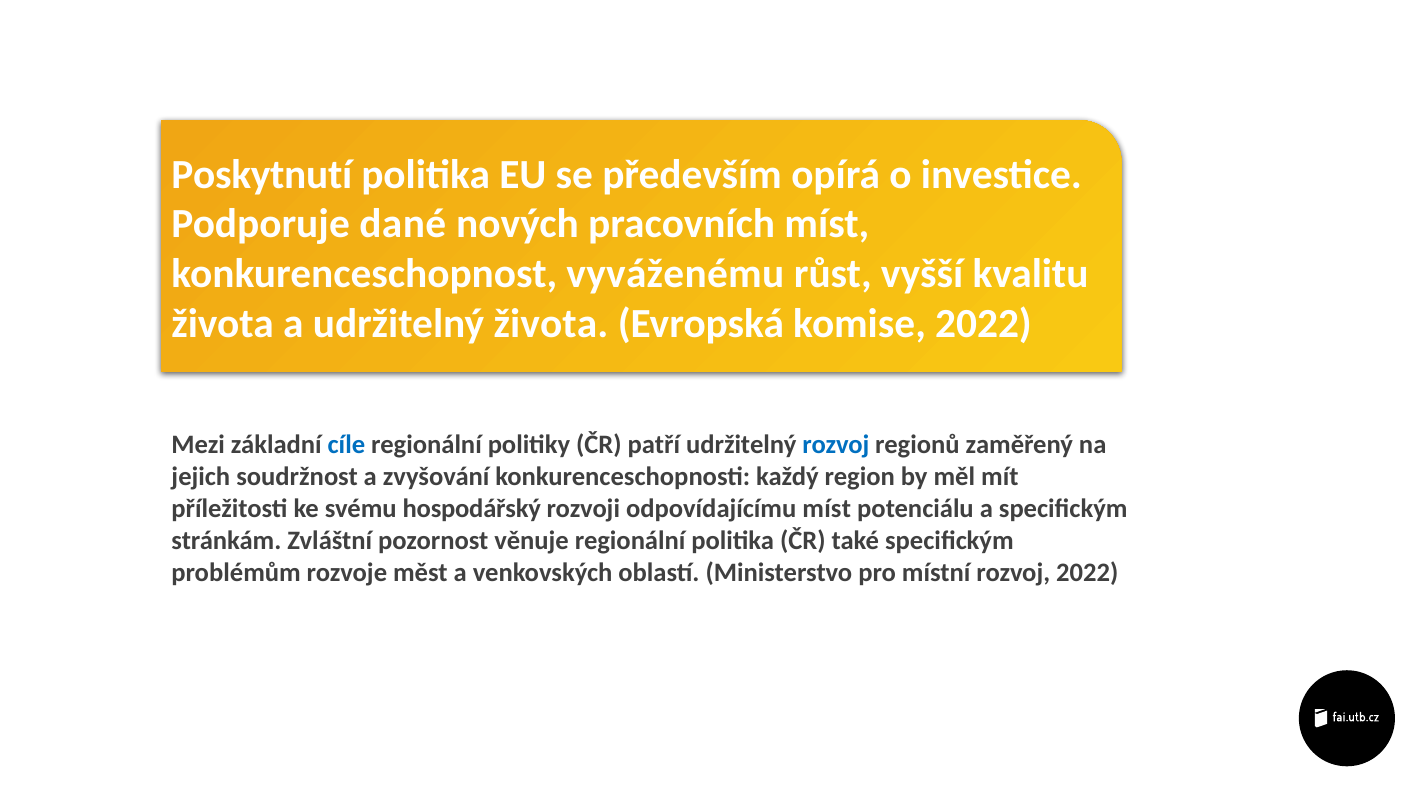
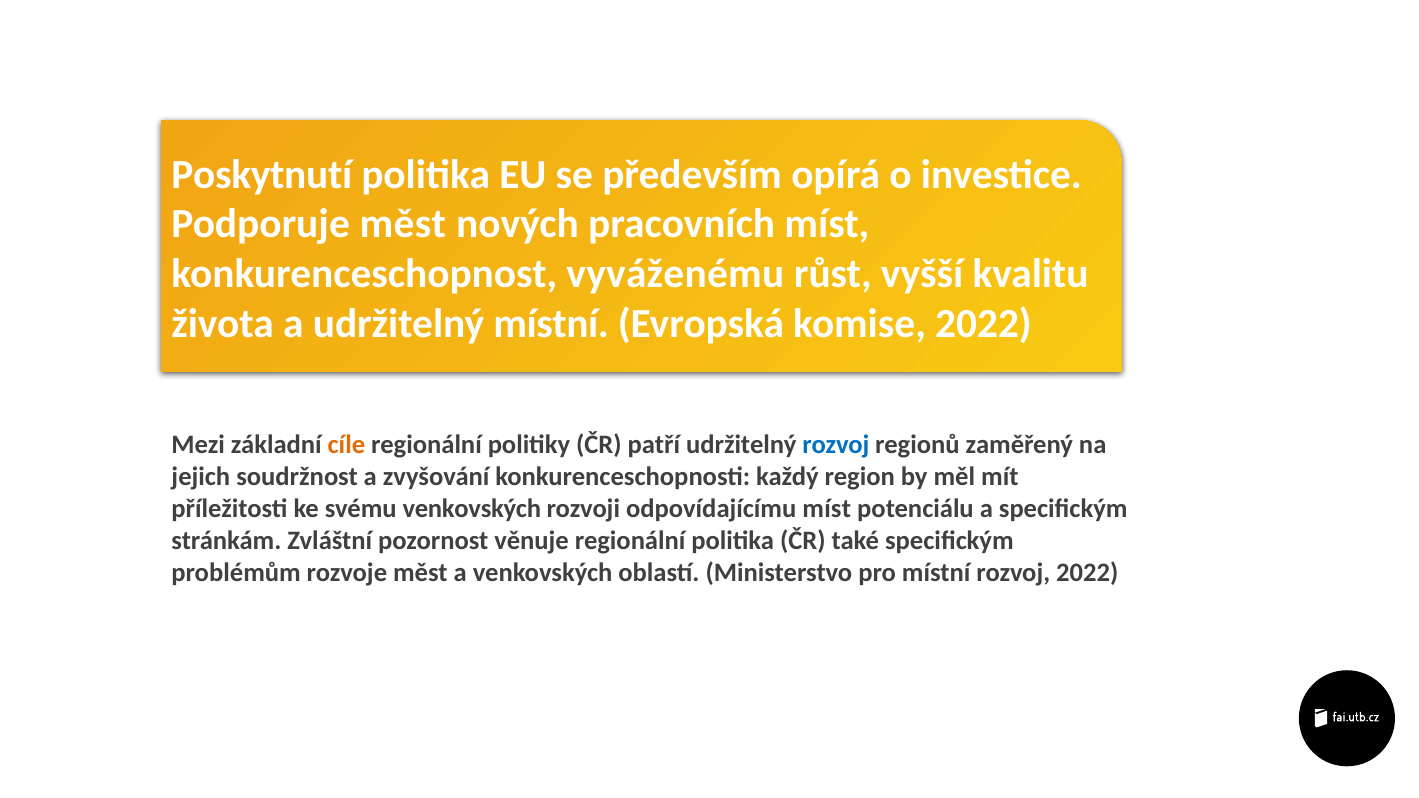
Podporuje dané: dané -> měst
udržitelný života: života -> místní
cíle colour: blue -> orange
svému hospodářský: hospodářský -> venkovských
